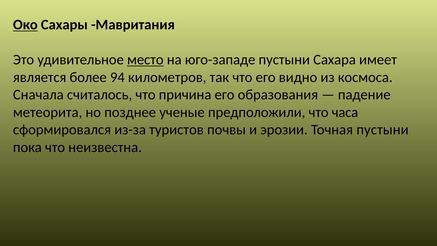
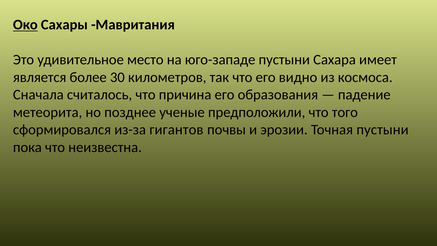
место underline: present -> none
94: 94 -> 30
часа: часа -> того
туристов: туристов -> гигантов
